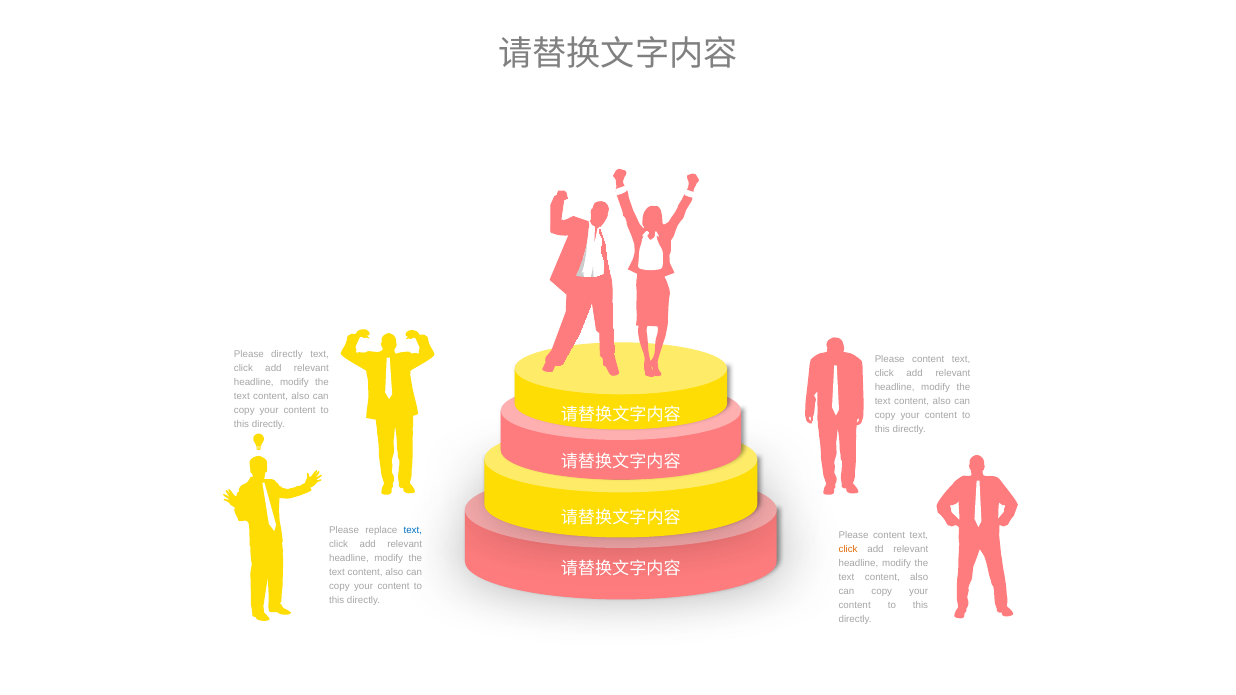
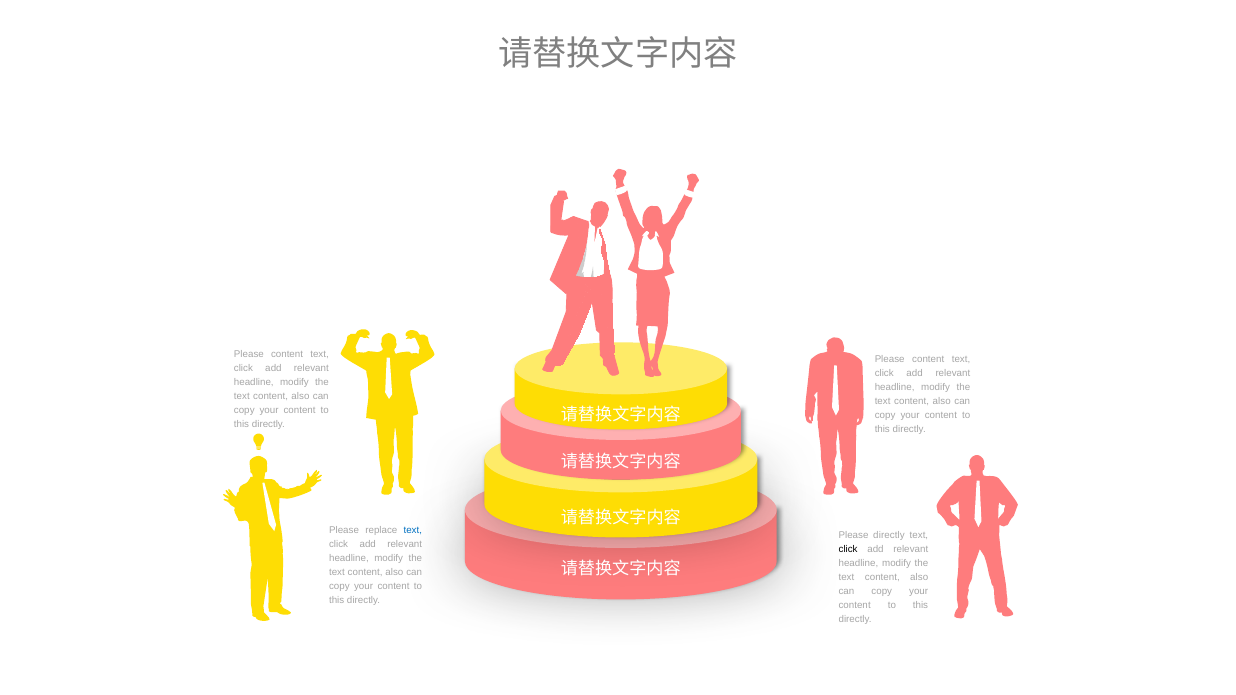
directly at (287, 355): directly -> content
content at (889, 536): content -> directly
click at (848, 550) colour: orange -> black
